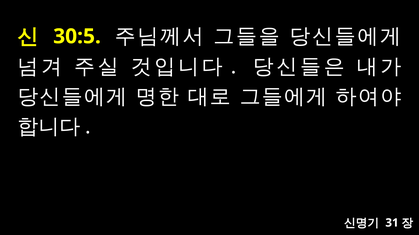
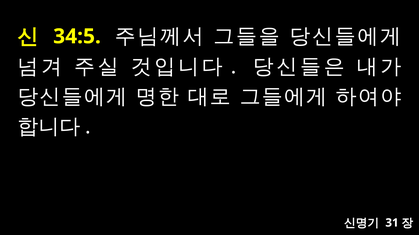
30:5: 30:5 -> 34:5
